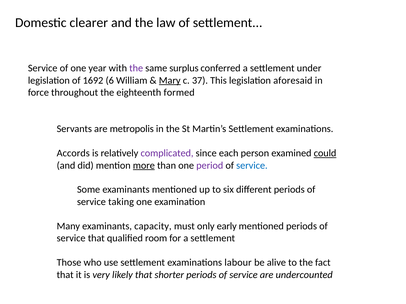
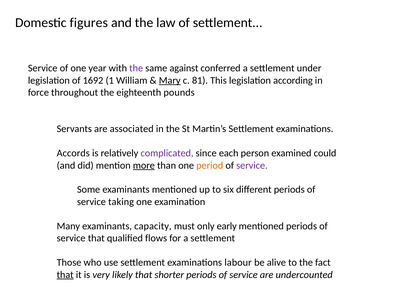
clearer: clearer -> figures
surplus: surplus -> against
6: 6 -> 1
37: 37 -> 81
aforesaid: aforesaid -> according
formed: formed -> pounds
metropolis: metropolis -> associated
could underline: present -> none
period colour: purple -> orange
service at (252, 166) colour: blue -> purple
room: room -> flows
that at (65, 275) underline: none -> present
